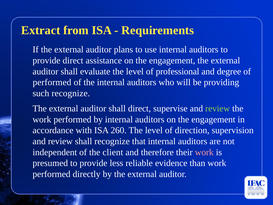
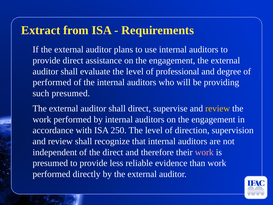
such recognize: recognize -> presumed
review at (218, 108) colour: light green -> yellow
260: 260 -> 250
the client: client -> direct
